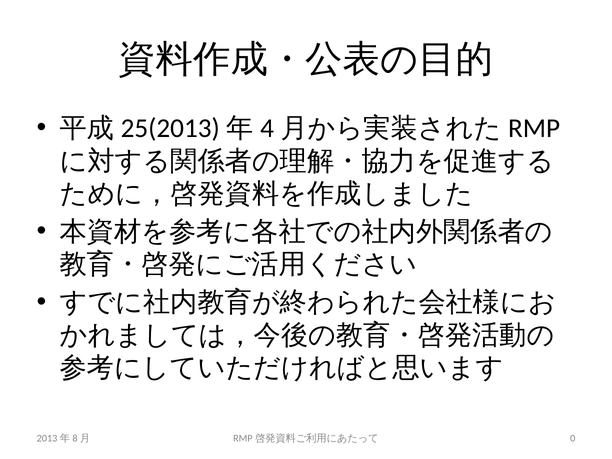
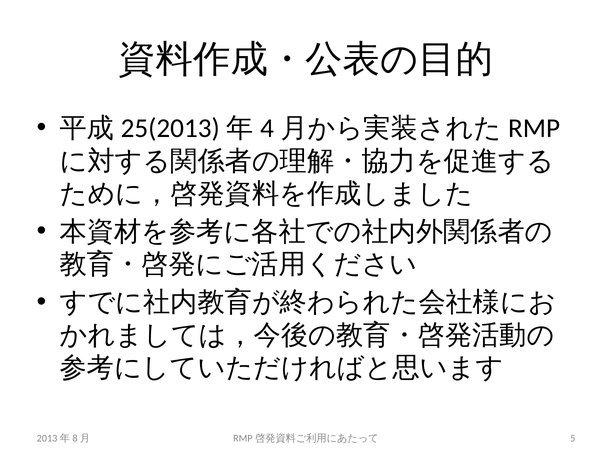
0: 0 -> 5
